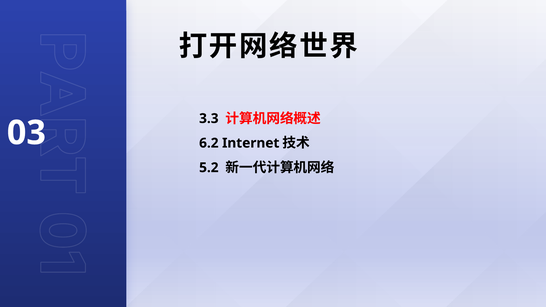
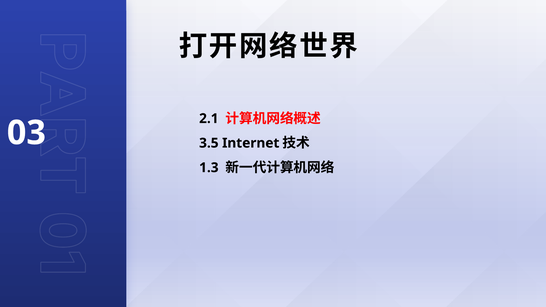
3.3: 3.3 -> 2.1
6.2: 6.2 -> 3.5
5.2: 5.2 -> 1.3
